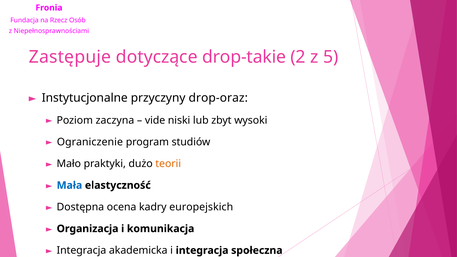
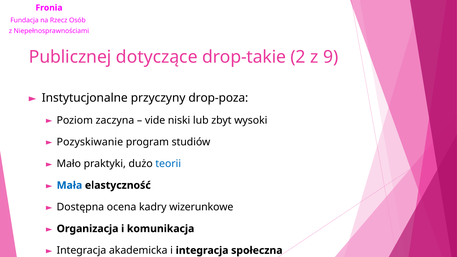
Zastępuje: Zastępuje -> Publicznej
5: 5 -> 9
drop-oraz: drop-oraz -> drop-poza
Ograniczenie: Ograniczenie -> Pozyskiwanie
teorii colour: orange -> blue
europejskich: europejskich -> wizerunkowe
